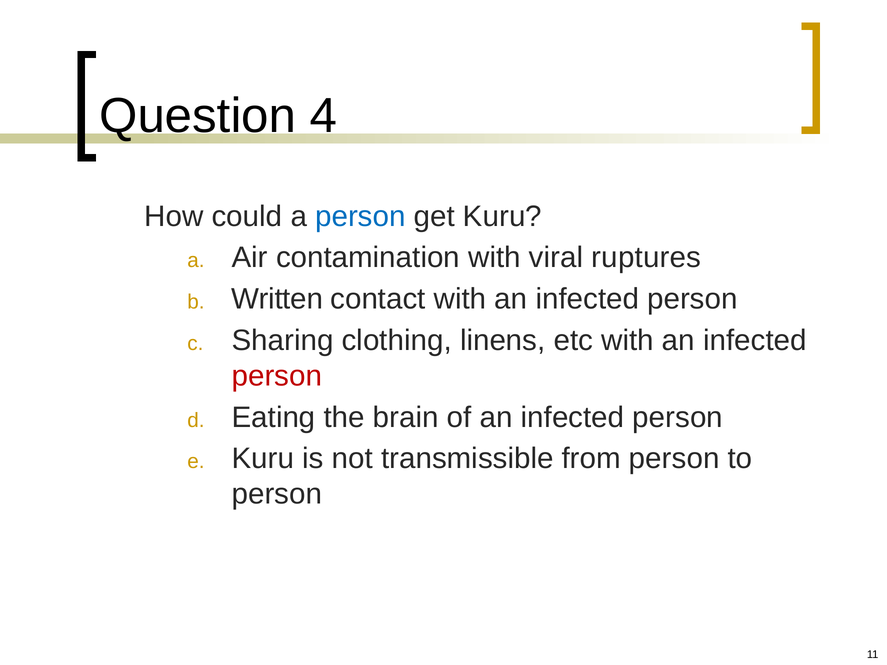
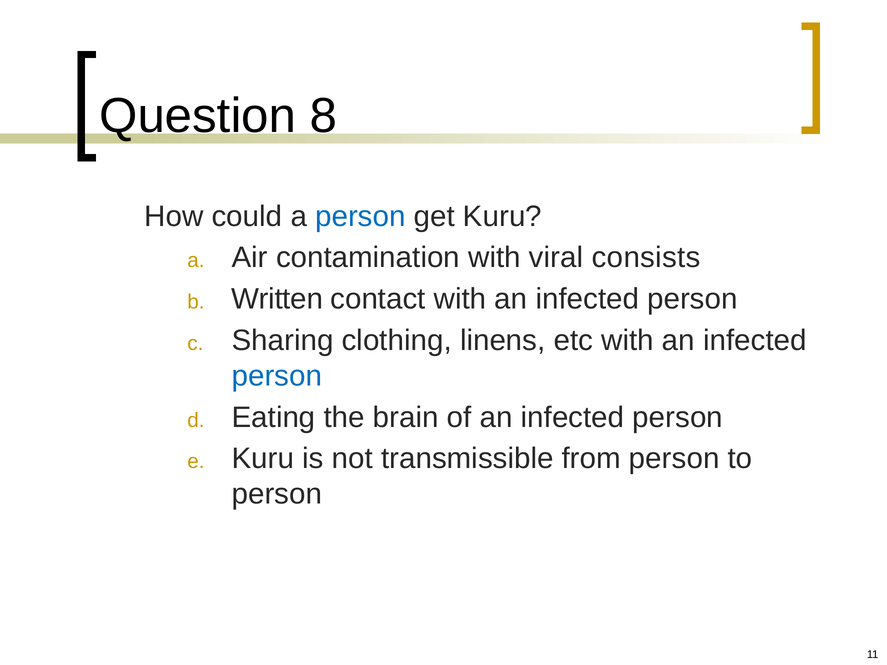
4: 4 -> 8
ruptures: ruptures -> consists
person at (277, 376) colour: red -> blue
